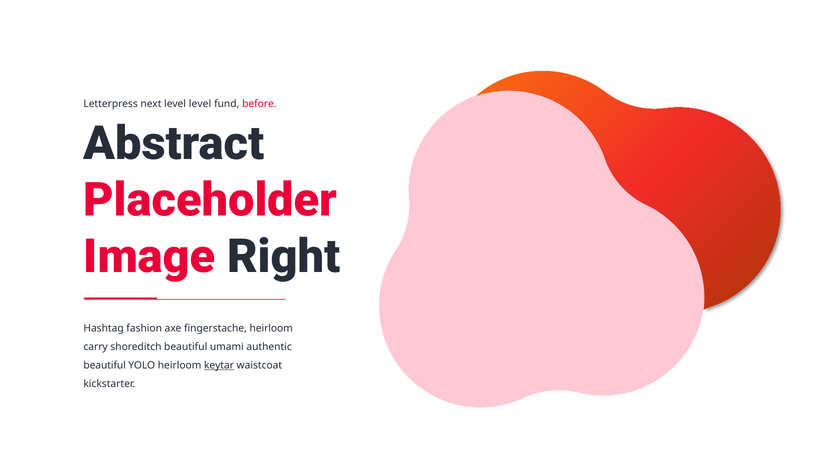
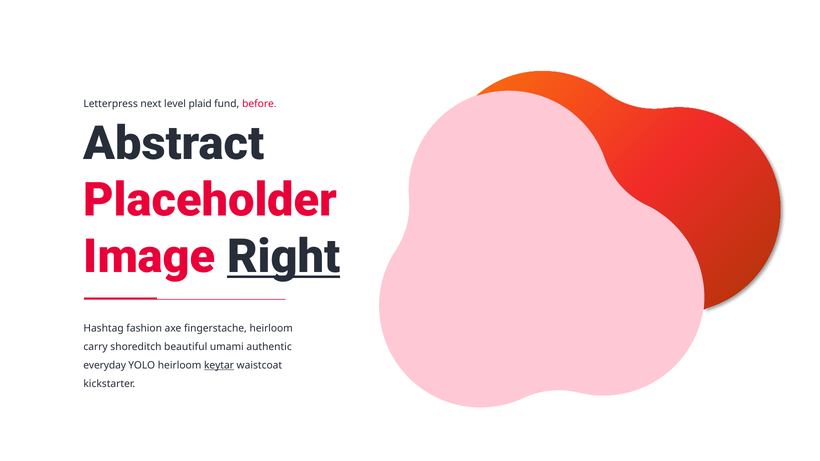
level level: level -> plaid
Right underline: none -> present
beautiful at (105, 365): beautiful -> everyday
